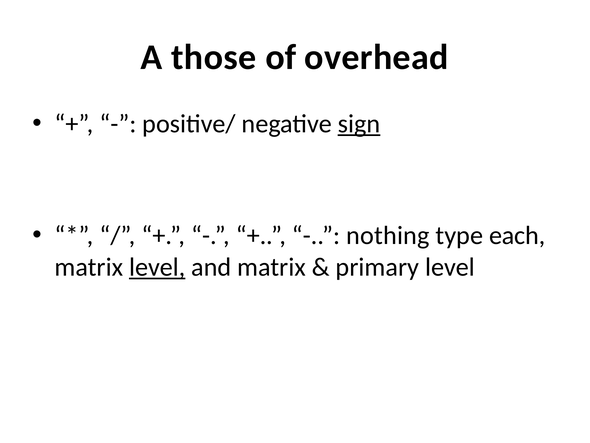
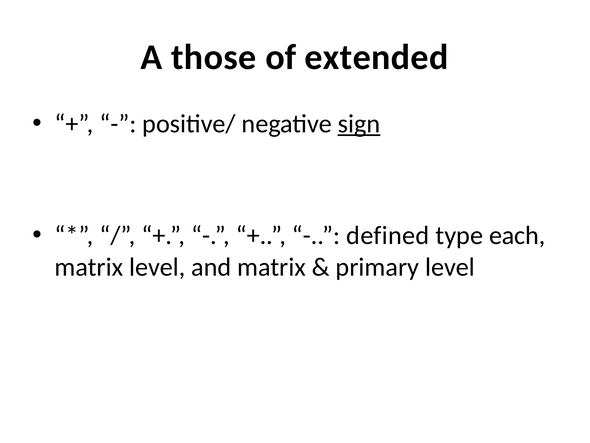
overhead: overhead -> extended
nothing: nothing -> defined
level at (157, 267) underline: present -> none
